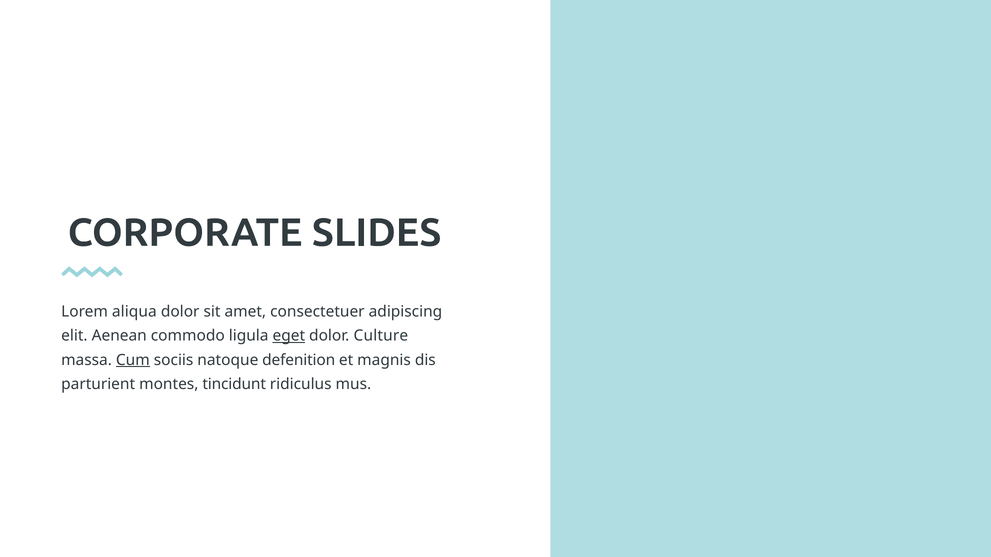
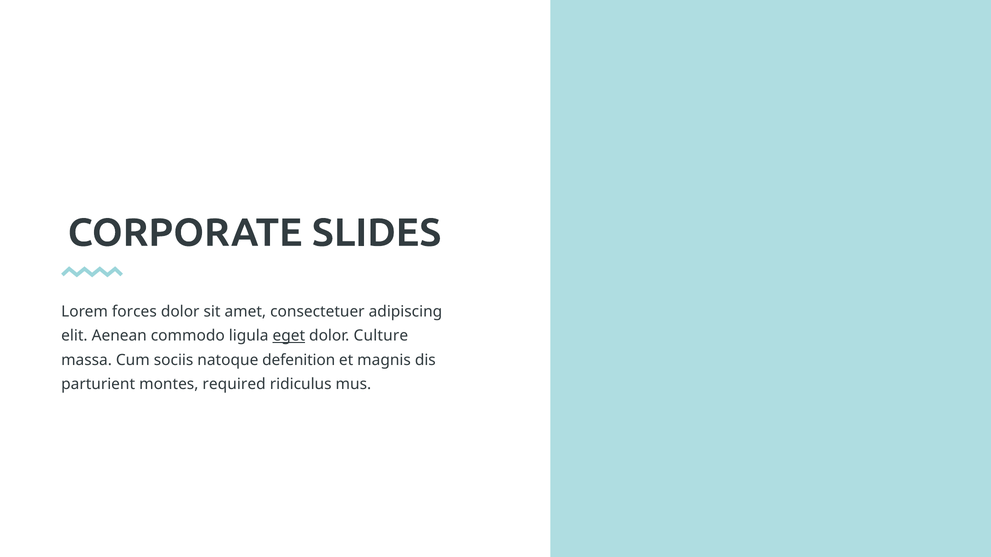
aliqua: aliqua -> forces
Cum underline: present -> none
tincidunt: tincidunt -> required
